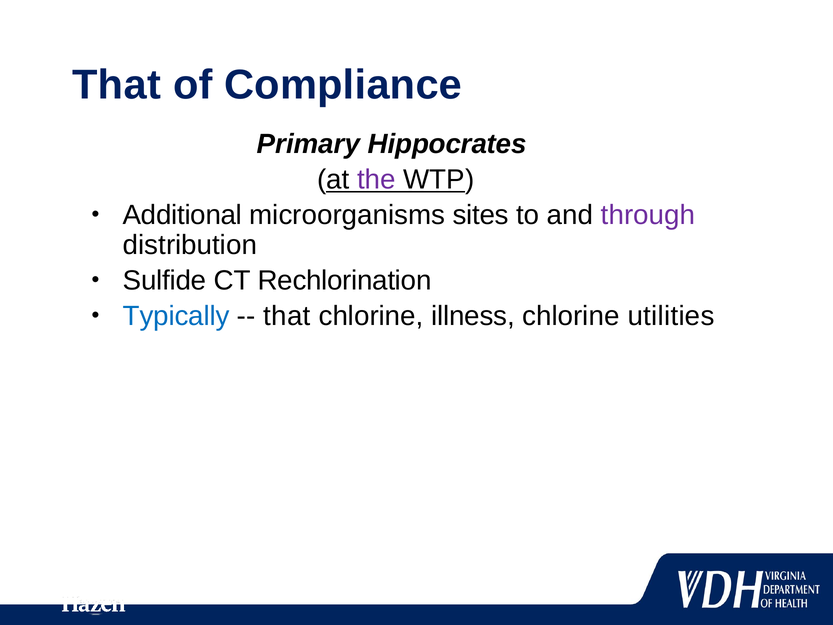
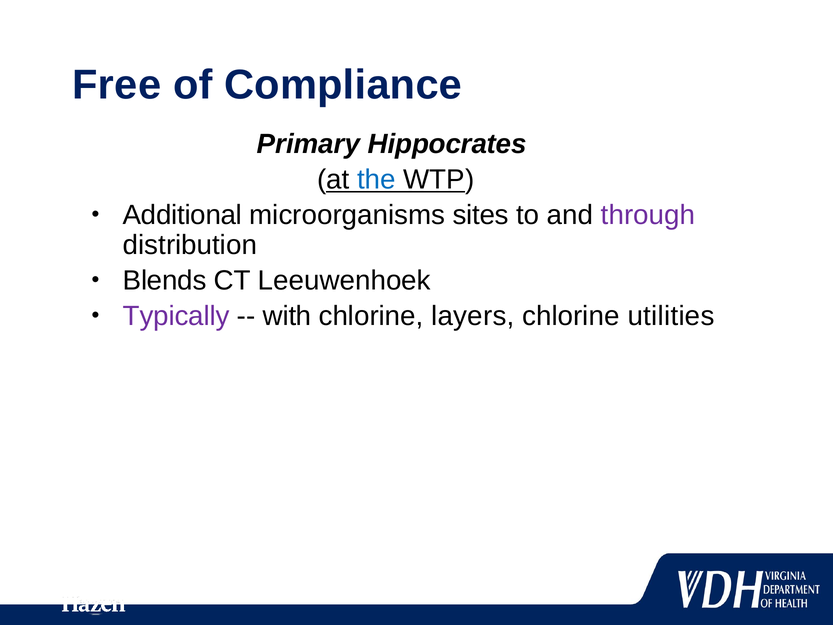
That at (117, 85): That -> Free
the colour: purple -> blue
Sulfide: Sulfide -> Blends
Rechlorination: Rechlorination -> Leeuwenhoek
Typically colour: blue -> purple
that at (287, 316): that -> with
illness: illness -> layers
